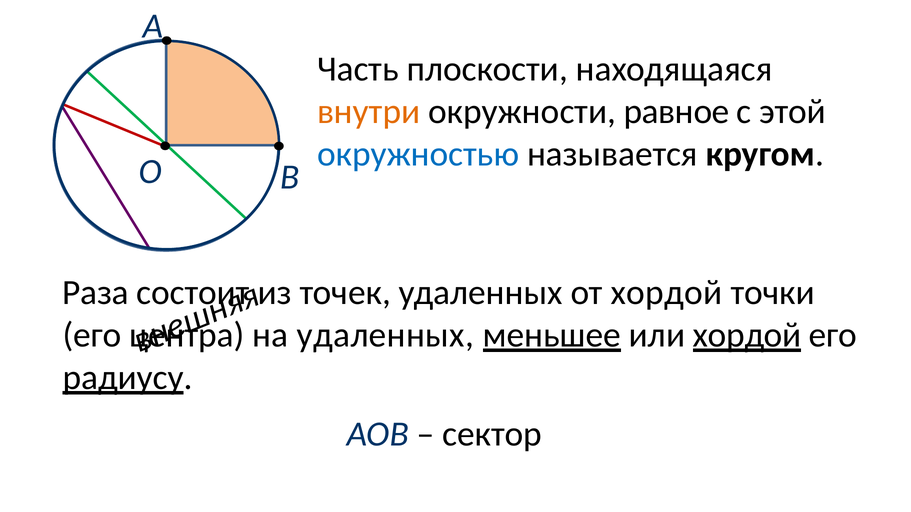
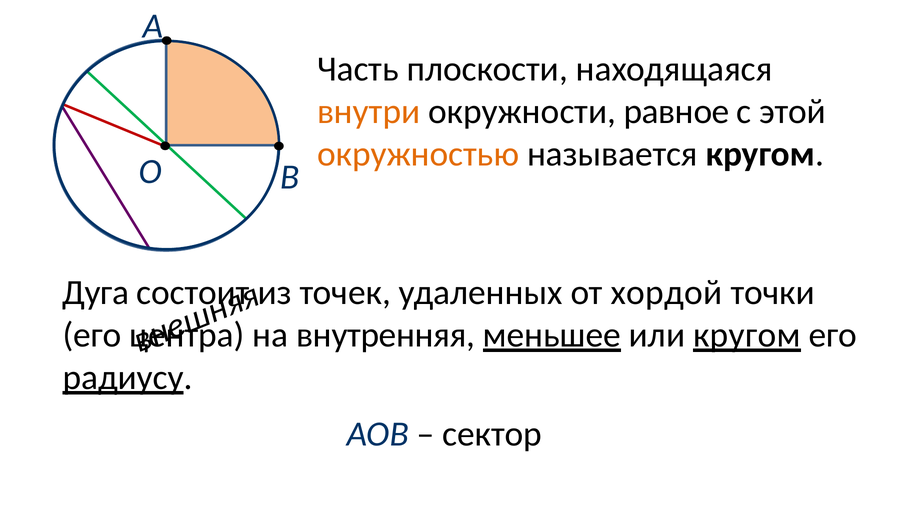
окружностью colour: blue -> orange
Раза: Раза -> Дуга
на удаленных: удаленных -> внутренняя
или хордой: хордой -> кругом
